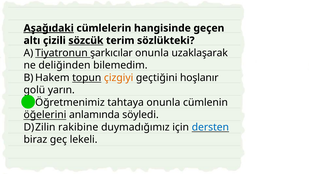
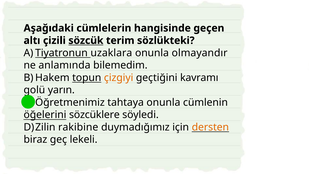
Aşağıdaki underline: present -> none
şarkıcılar: şarkıcılar -> uzaklara
uzaklaşarak: uzaklaşarak -> olmayandır
deliğinden: deliğinden -> anlamında
hoşlanır: hoşlanır -> kavramı
anlamında: anlamında -> sözcüklere
dersten colour: blue -> orange
